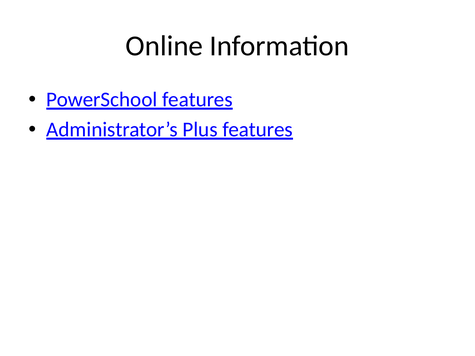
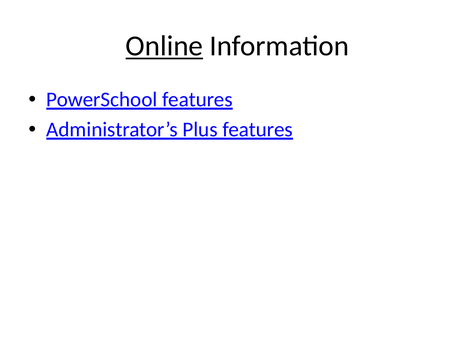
Online underline: none -> present
